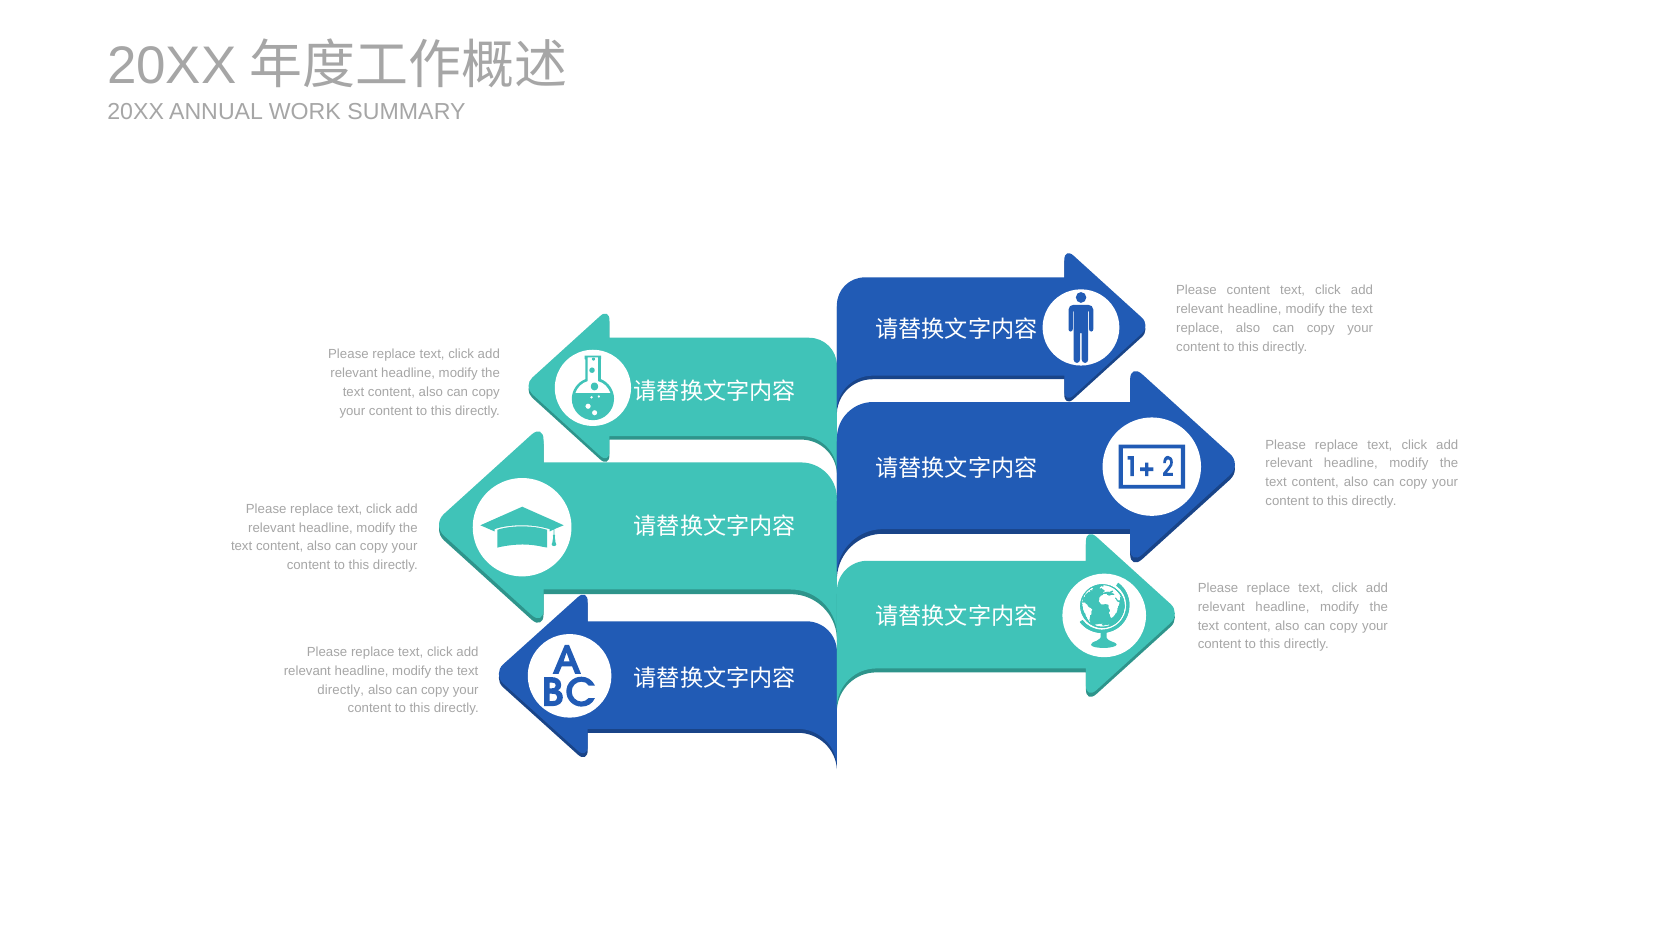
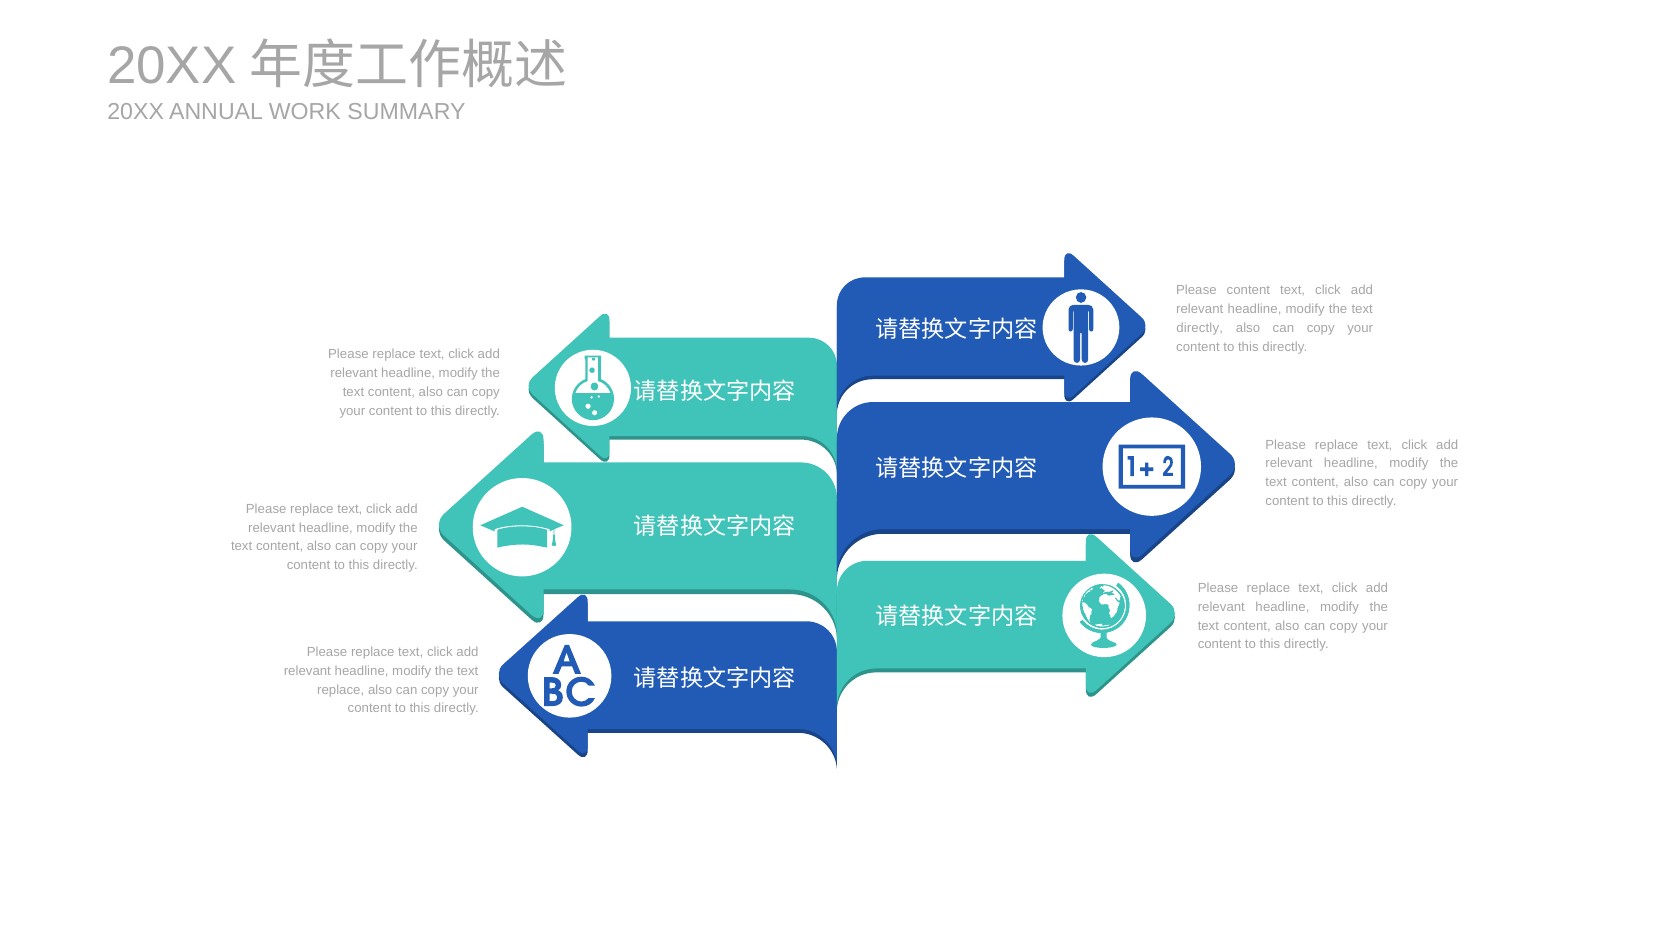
replace at (1200, 329): replace -> directly
directly at (341, 690): directly -> replace
